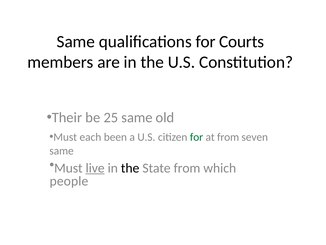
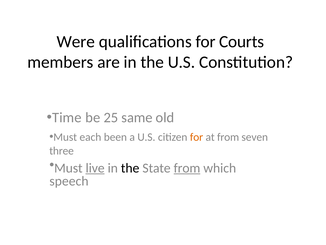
Same at (76, 42): Same -> Were
Their: Their -> Time
for at (197, 137) colour: green -> orange
same at (62, 150): same -> three
from at (187, 168) underline: none -> present
people: people -> speech
